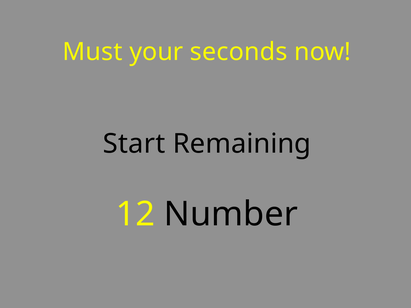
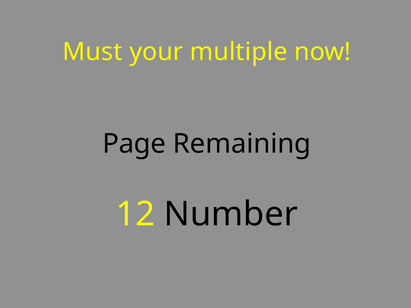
seconds: seconds -> multiple
Start: Start -> Page
